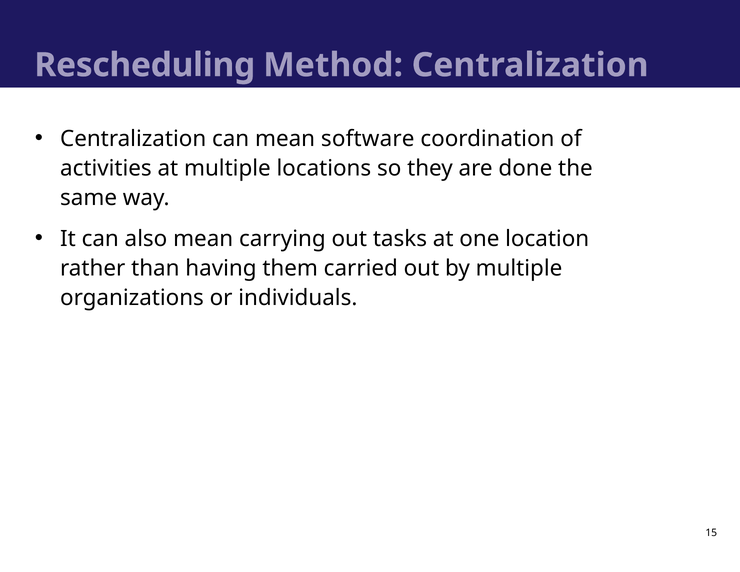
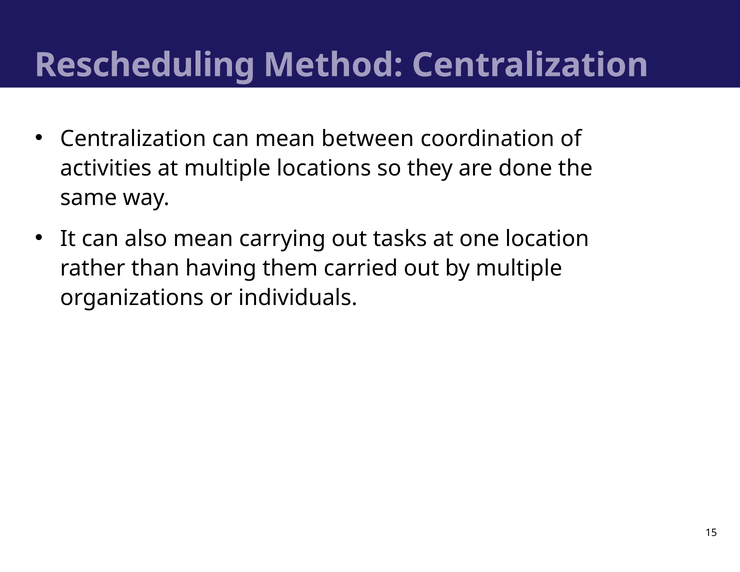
software: software -> between
